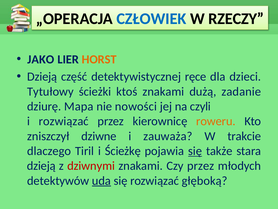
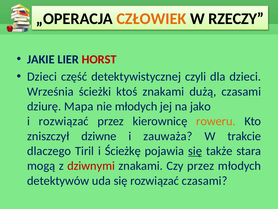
CZŁOWIEK colour: blue -> orange
JAKO: JAKO -> JAKIE
HORST colour: orange -> red
Dzieją at (42, 76): Dzieją -> Dzieci
ręce: ręce -> czyli
Tytułowy: Tytułowy -> Września
dużą zadanie: zadanie -> czasami
nie nowości: nowości -> młodych
czyli: czyli -> jako
dzieją at (41, 165): dzieją -> mogą
uda underline: present -> none
rozwiązać głęboką: głęboką -> czasami
